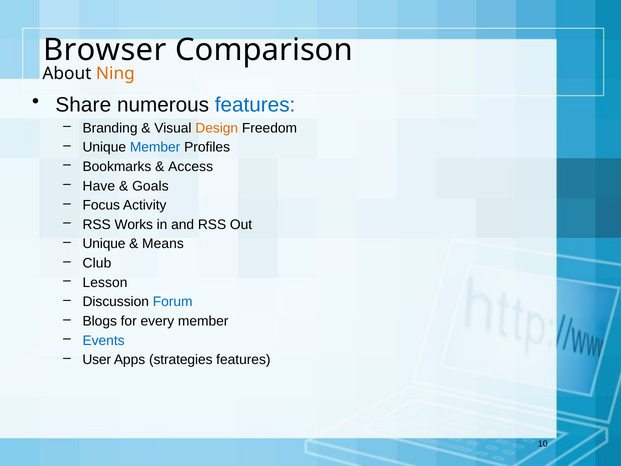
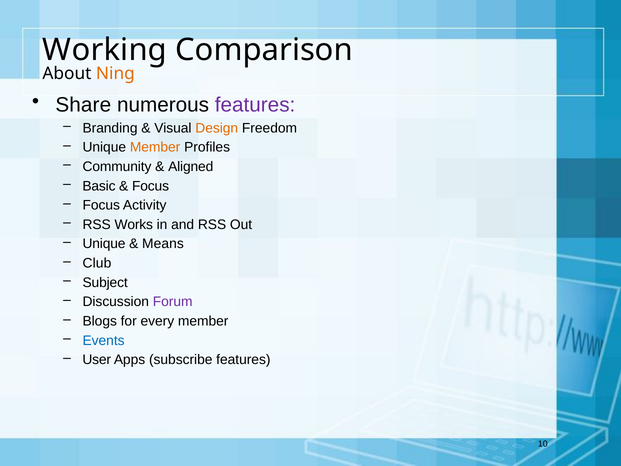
Browser: Browser -> Working
features at (255, 105) colour: blue -> purple
Member at (155, 147) colour: blue -> orange
Bookmarks: Bookmarks -> Community
Access: Access -> Aligned
Have: Have -> Basic
Goals at (150, 186): Goals -> Focus
Lesson: Lesson -> Subject
Forum colour: blue -> purple
strategies: strategies -> subscribe
